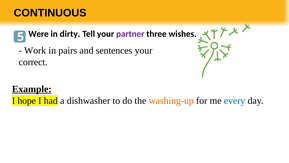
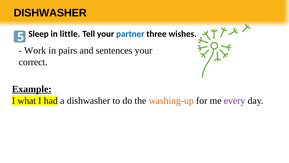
CONTINUOUS at (50, 13): CONTINUOUS -> DISHWASHER
Were: Were -> Sleep
dirty: dirty -> little
partner colour: purple -> blue
hope: hope -> what
every colour: blue -> purple
